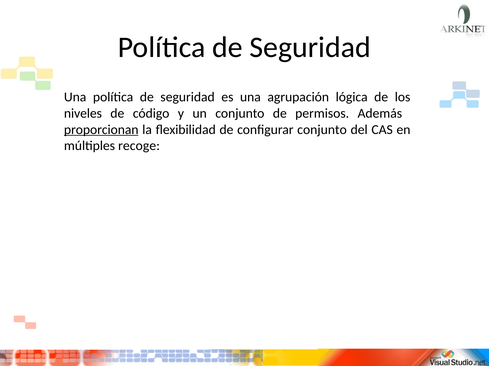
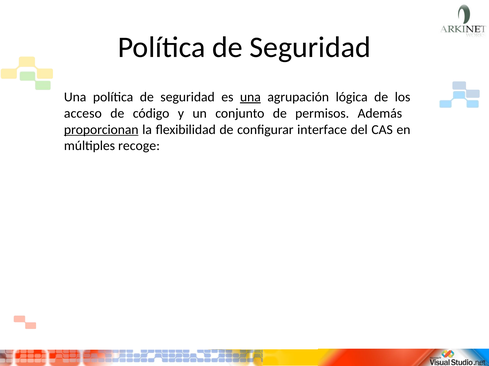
una at (250, 97) underline: none -> present
niveles: niveles -> acceso
configurar conjunto: conjunto -> interface
